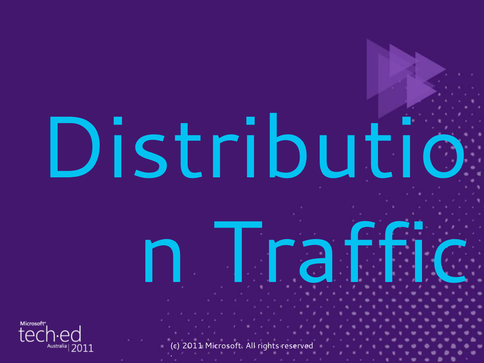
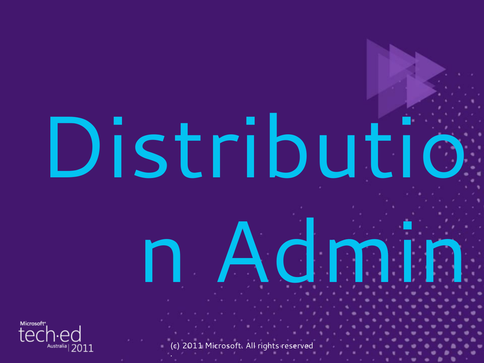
Traffic: Traffic -> Admin
